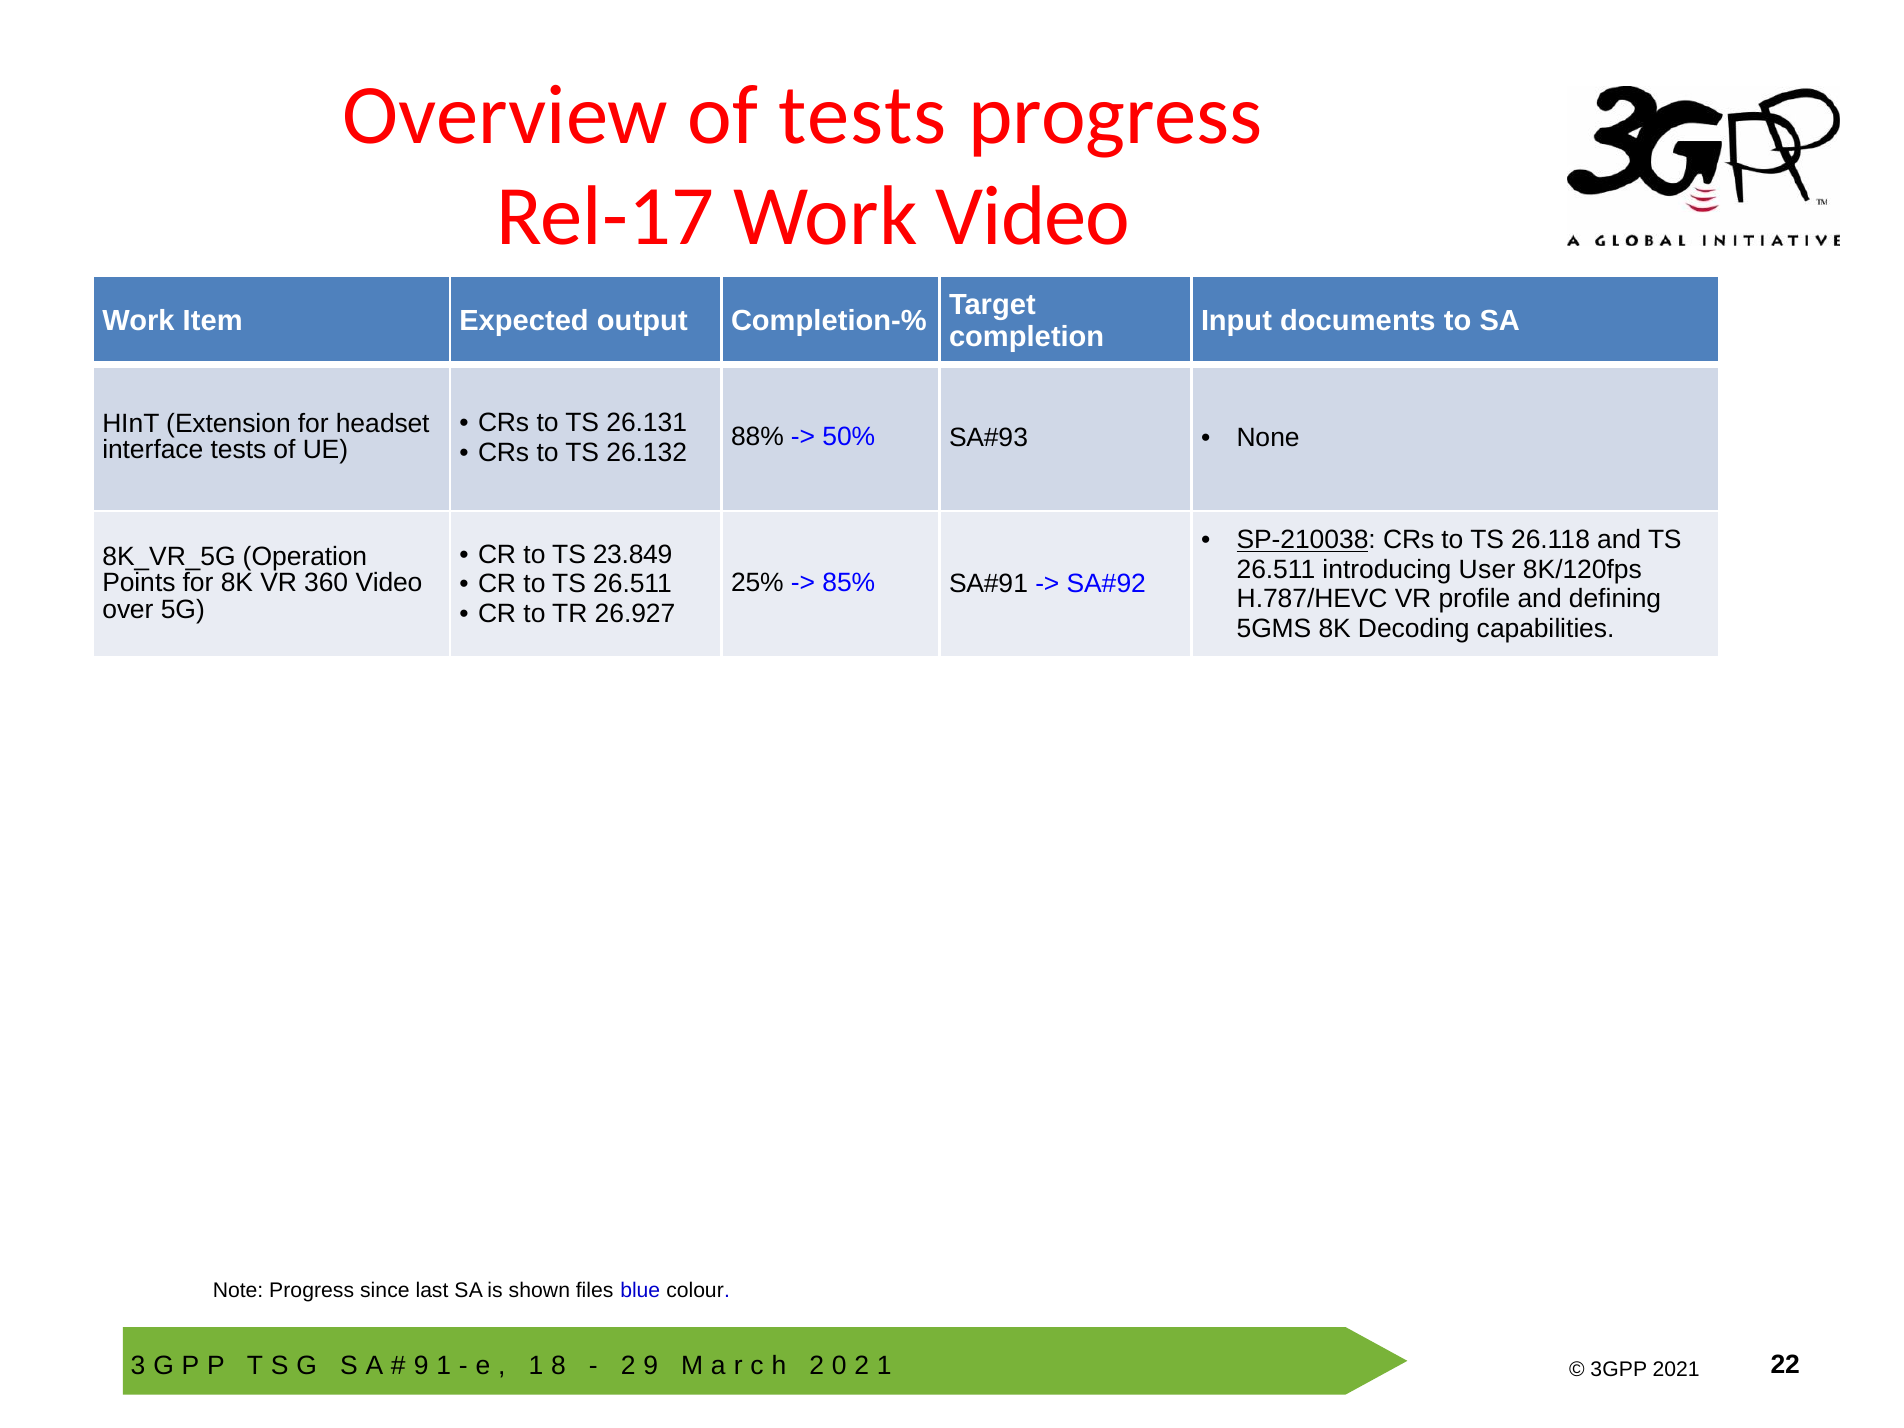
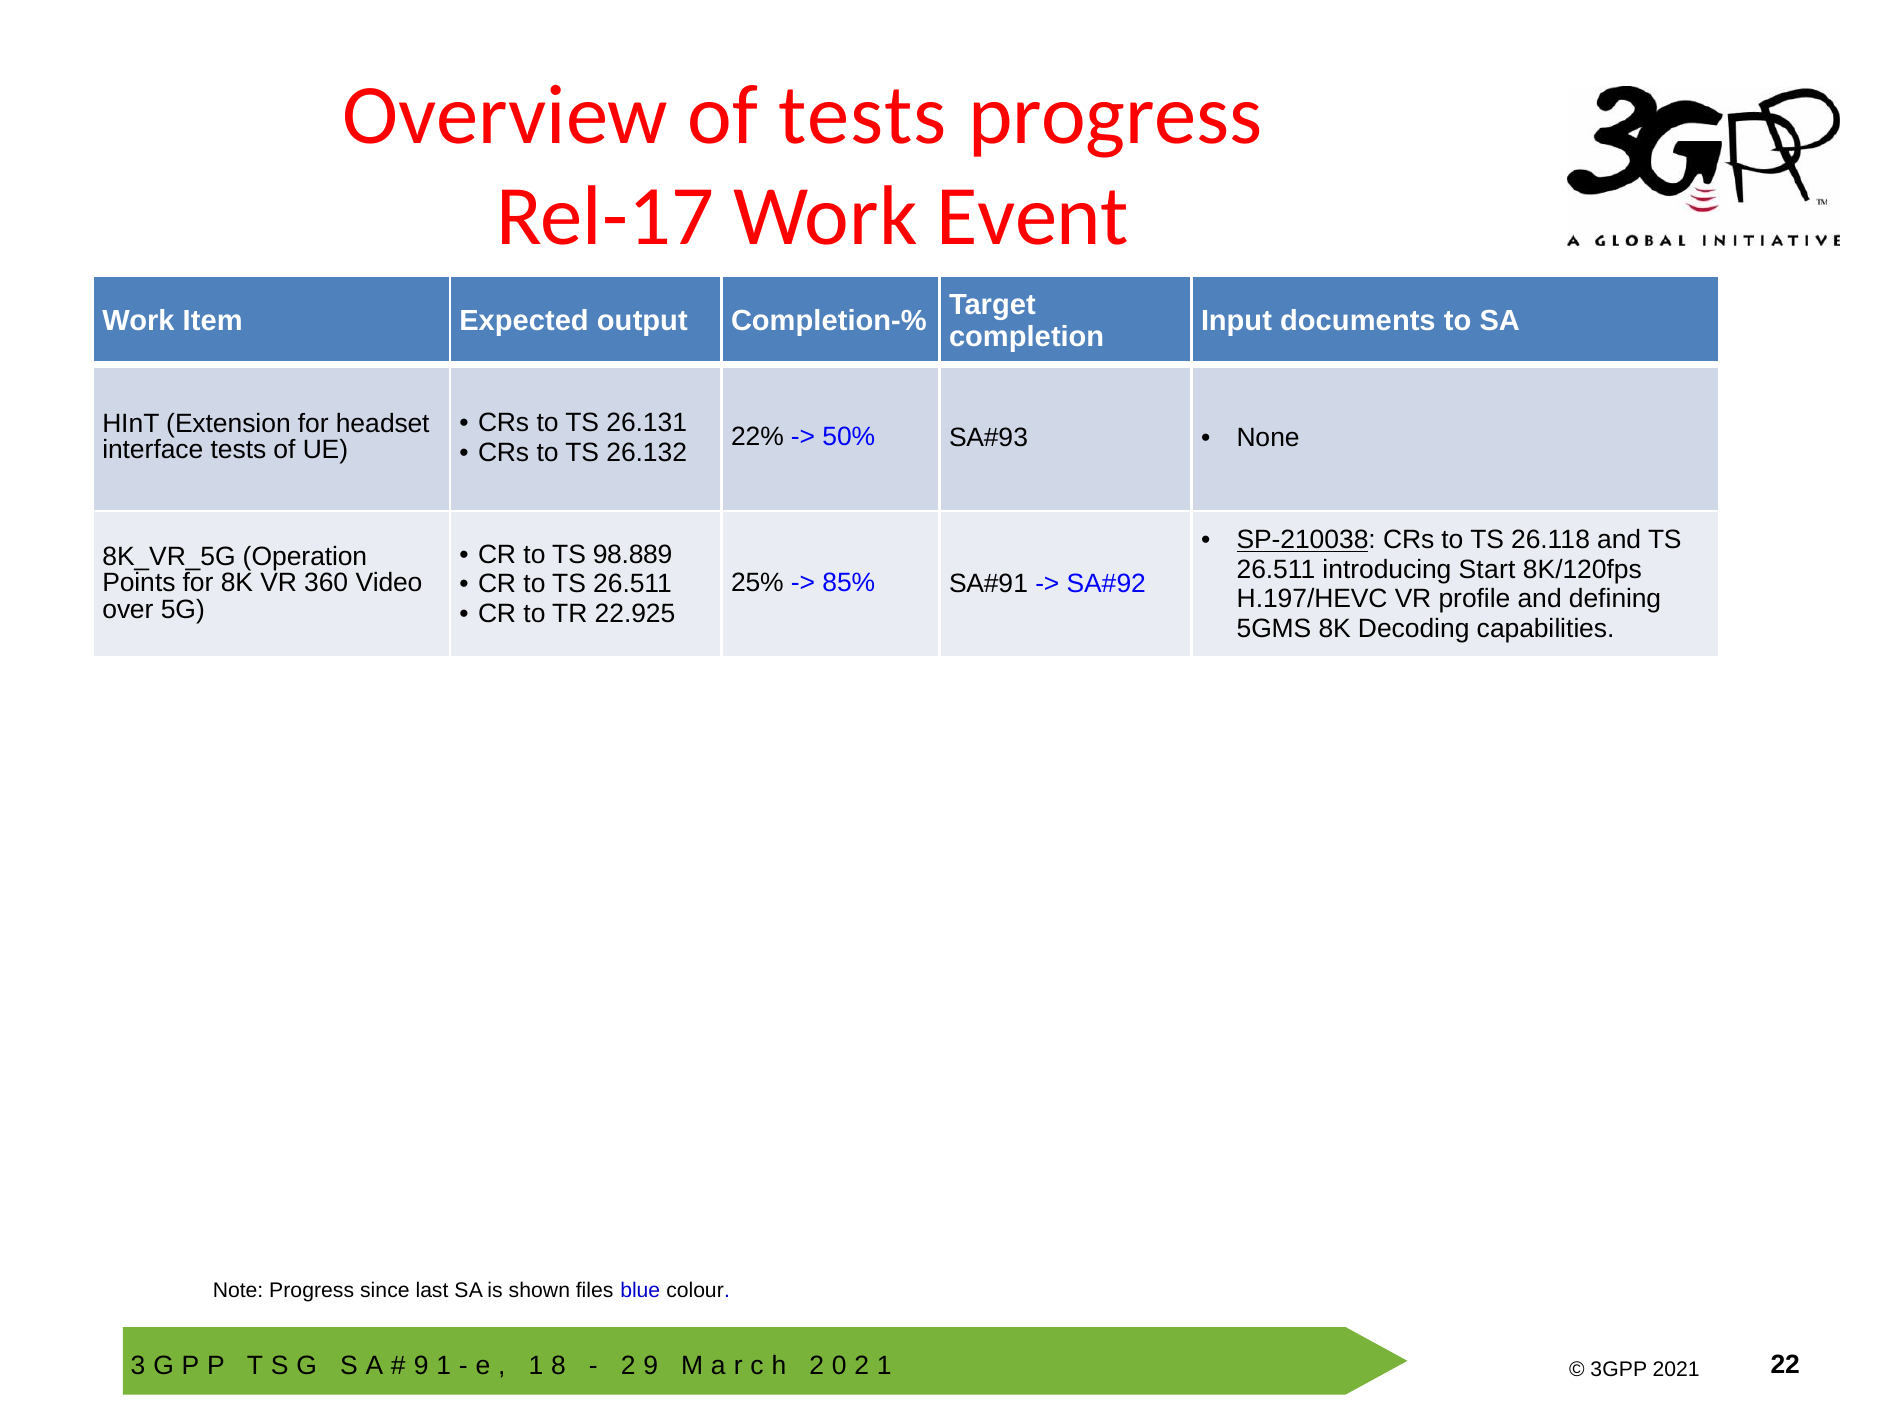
Work Video: Video -> Event
88%: 88% -> 22%
23.849: 23.849 -> 98.889
User: User -> Start
H.787/HEVC: H.787/HEVC -> H.197/HEVC
26.927: 26.927 -> 22.925
